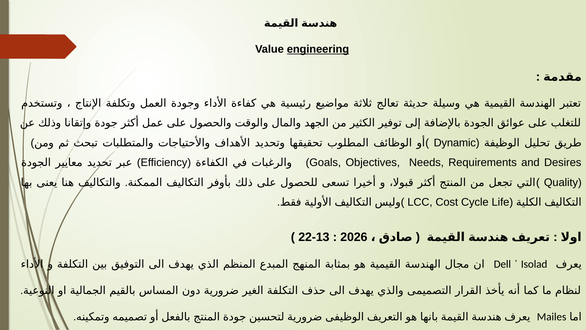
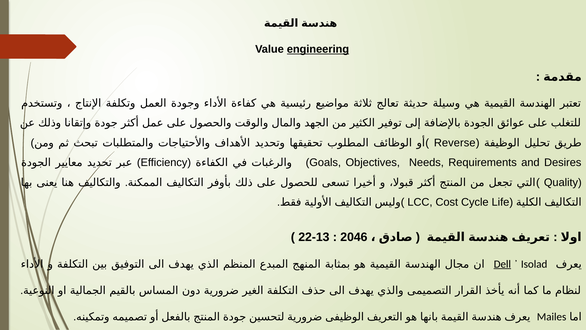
Dynamic: Dynamic -> Reverse
2026: 2026 -> 2046
Dell underline: none -> present
